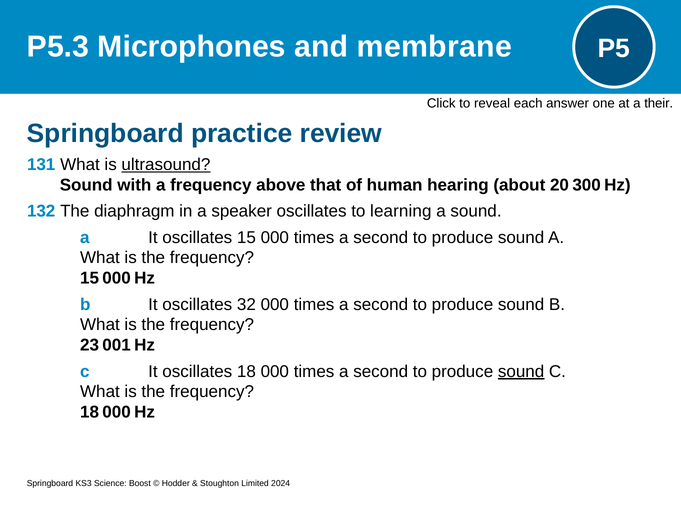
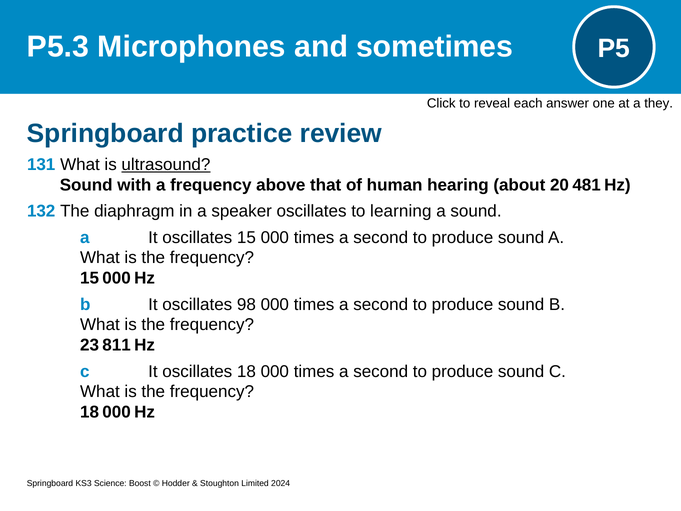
membrane: membrane -> sometimes
their: their -> they
300: 300 -> 481
32: 32 -> 98
001: 001 -> 811
sound at (521, 371) underline: present -> none
